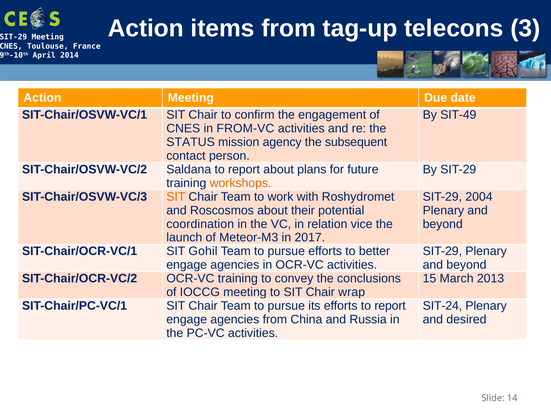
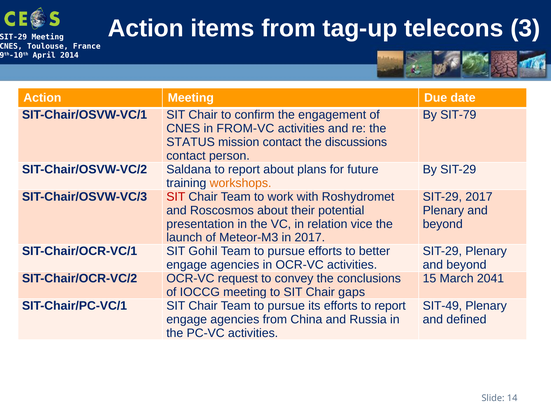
SIT-49: SIT-49 -> SIT-79
mission agency: agency -> contact
subsequent: subsequent -> discussions
SIT at (176, 196) colour: orange -> red
SIT-29 2004: 2004 -> 2017
coordination: coordination -> presentation
OCR-VC training: training -> request
2013: 2013 -> 2041
wrap: wrap -> gaps
SIT-24: SIT-24 -> SIT-49
desired: desired -> defined
